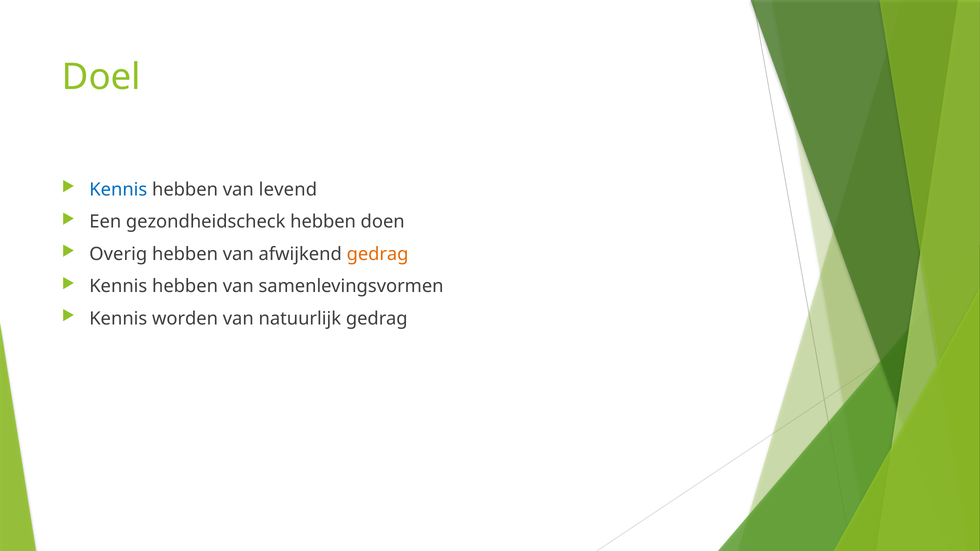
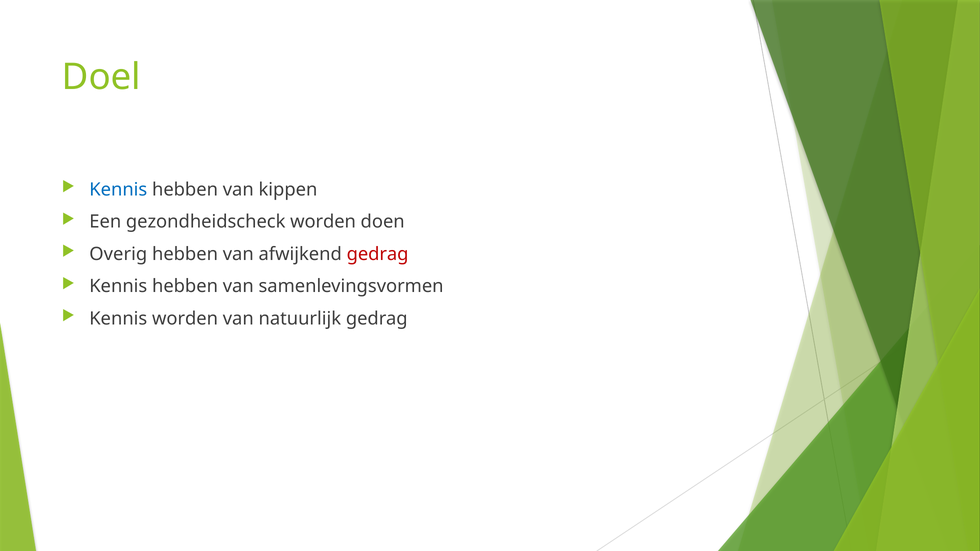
levend: levend -> kippen
gezondheidscheck hebben: hebben -> worden
gedrag at (378, 254) colour: orange -> red
